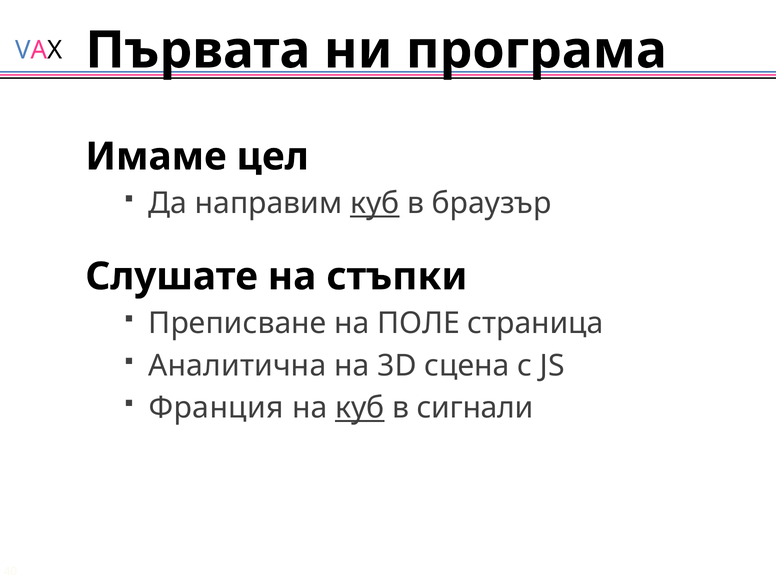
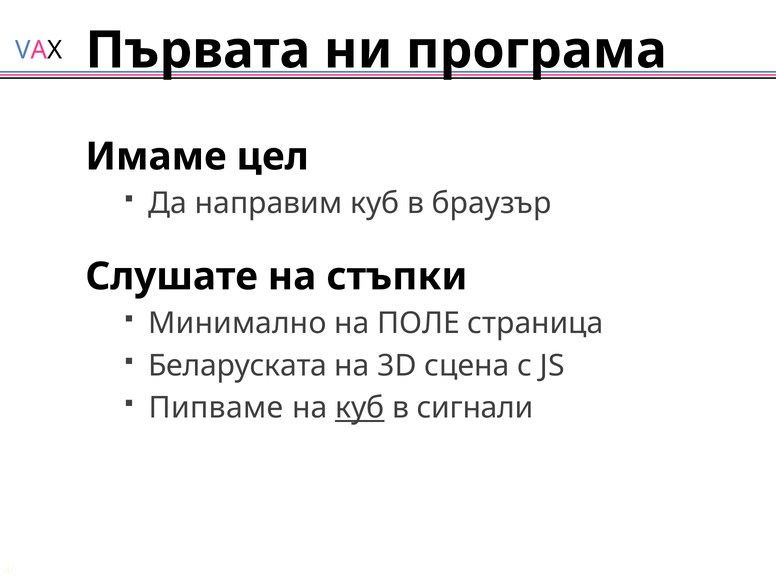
куб at (375, 203) underline: present -> none
Преписване: Преписване -> Минимално
Аналитична: Аналитична -> Беларуската
Франция: Франция -> Пипваме
